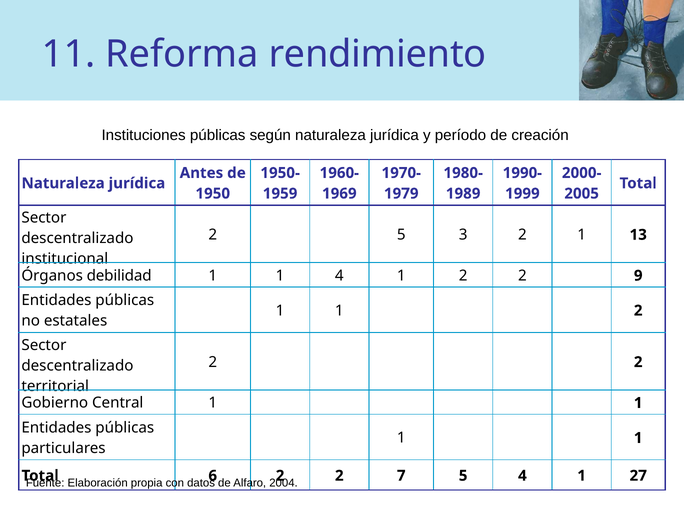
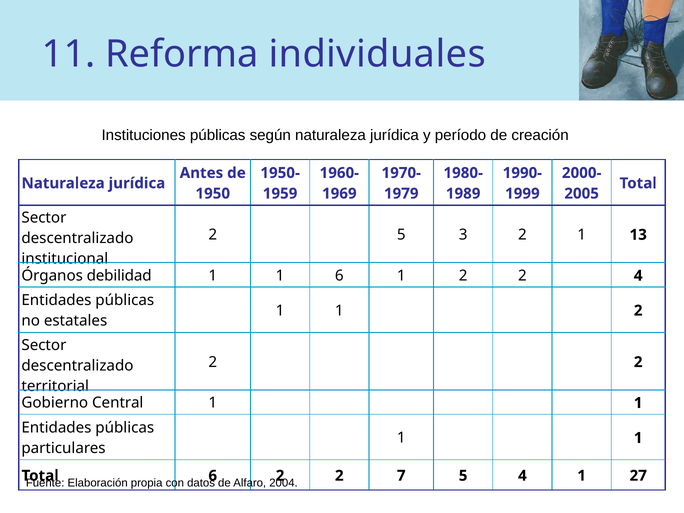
rendimiento: rendimiento -> individuales
1 4: 4 -> 6
2 9: 9 -> 4
